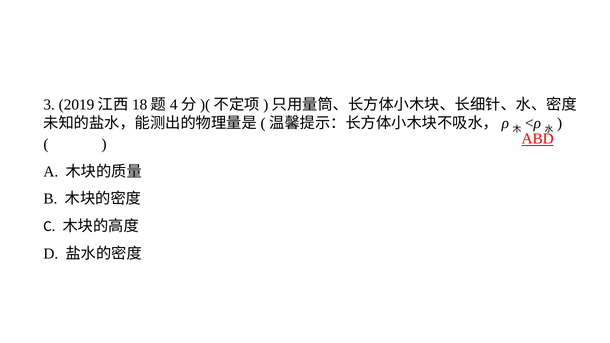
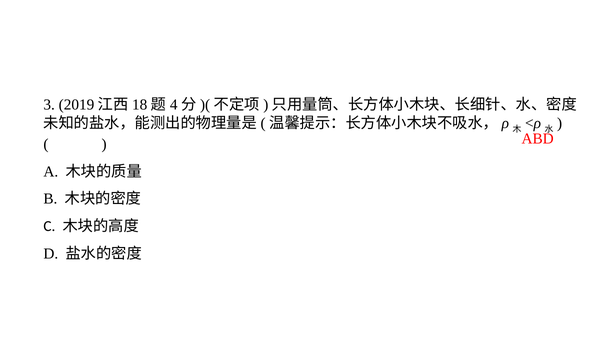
ABD underline: present -> none
